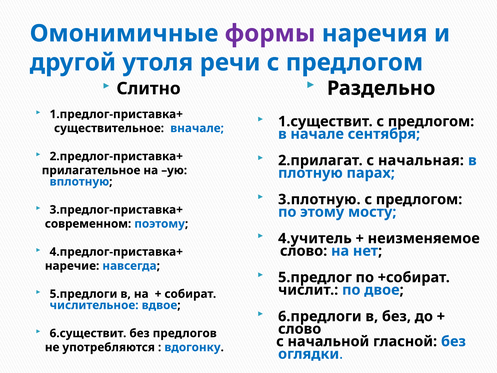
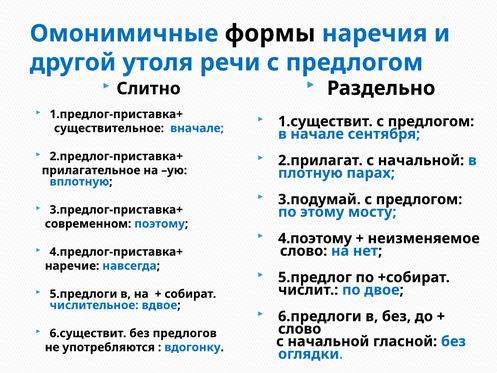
формы colour: purple -> black
2.прилагат с начальная: начальная -> начальной
3.плотную: 3.плотную -> 3.подумай
4.учитель: 4.учитель -> 4.поэтому
